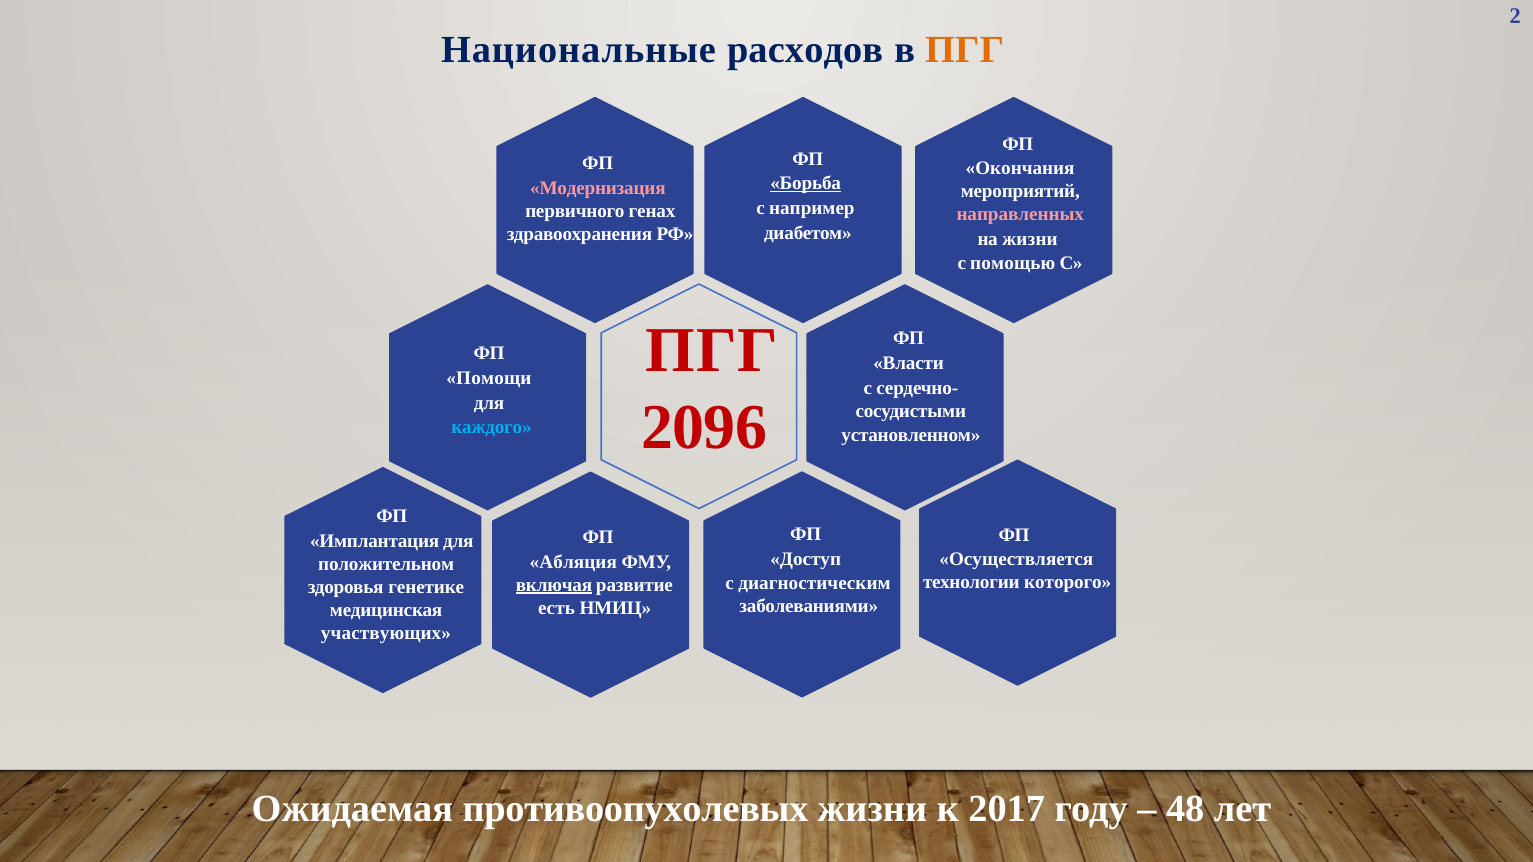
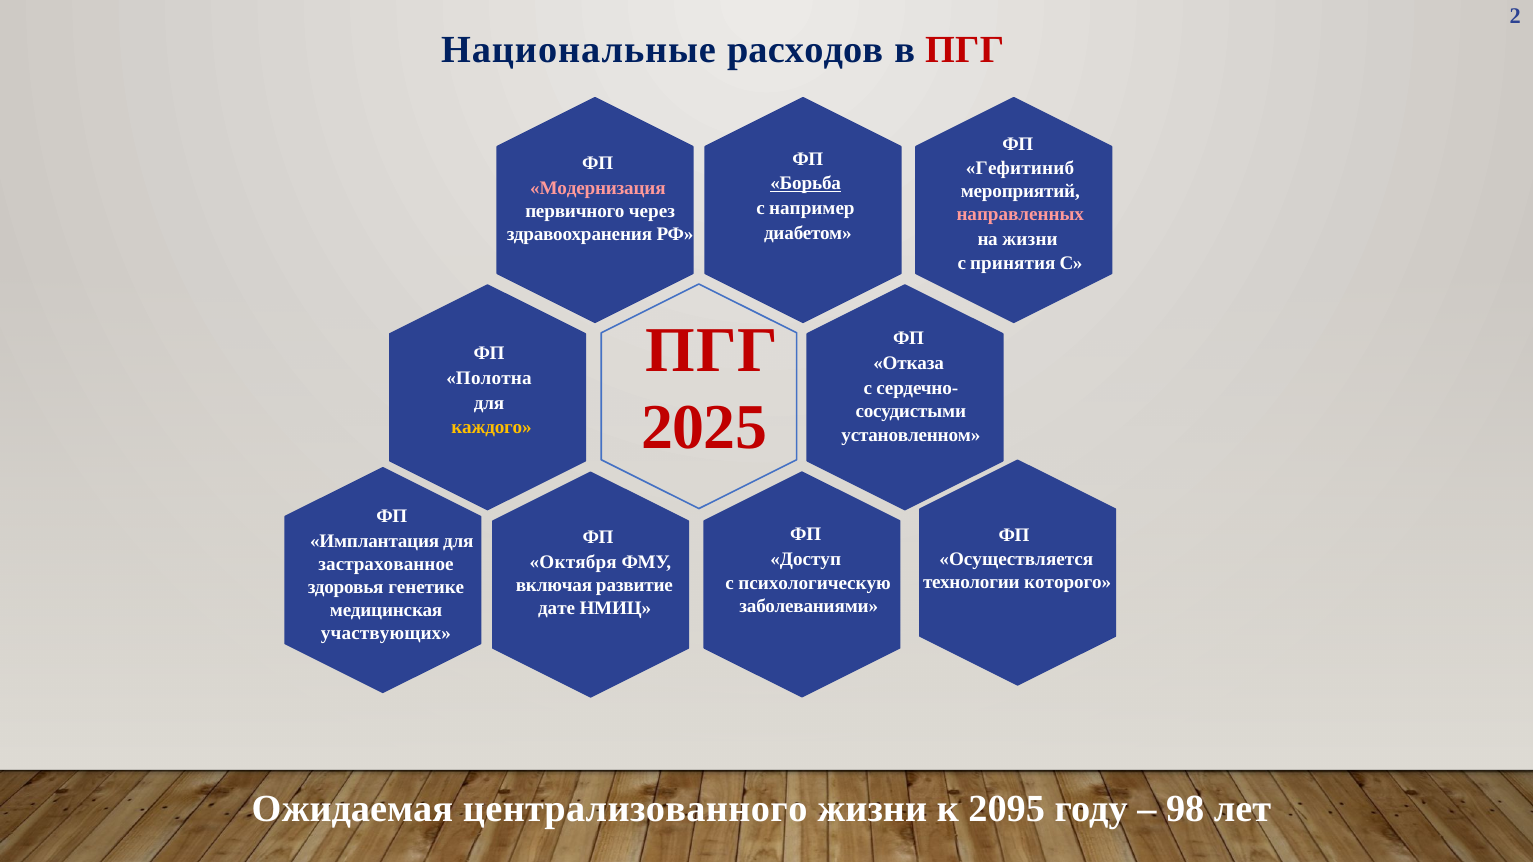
ПГГ at (965, 50) colour: orange -> red
Окончания: Окончания -> Гефитиниб
генах: генах -> через
помощью: помощью -> принятия
Власти: Власти -> Отказа
Помощи: Помощи -> Полотна
2096: 2096 -> 2025
каждого colour: light blue -> yellow
Абляция: Абляция -> Октября
положительном: положительном -> застрахованное
диагностическим: диагностическим -> психологическую
включая underline: present -> none
есть: есть -> дате
противоопухолевых: противоопухолевых -> централизованного
2017: 2017 -> 2095
48: 48 -> 98
